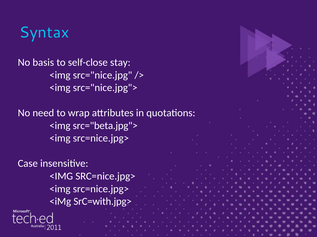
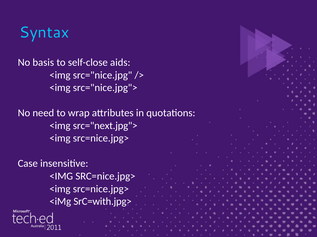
stay: stay -> aids
src="beta.jpg">: src="beta.jpg"> -> src="next.jpg">
